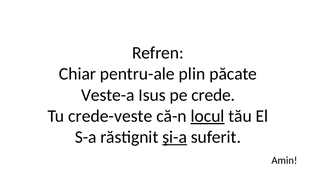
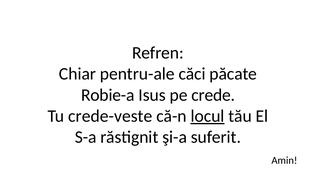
plin: plin -> căci
Veste-a: Veste-a -> Robie-a
şi-a underline: present -> none
